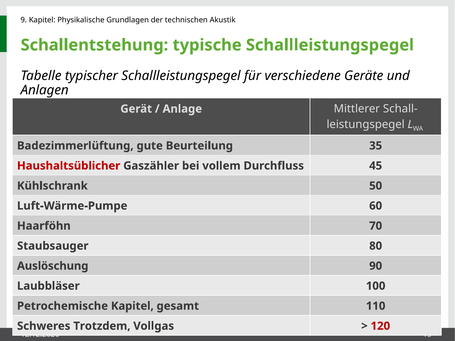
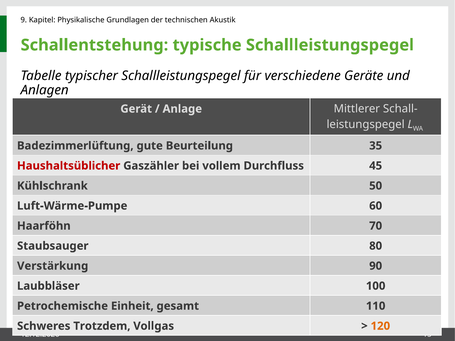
Auslöschung: Auslöschung -> Verstärkung
Petrochemische Kapitel: Kapitel -> Einheit
120 colour: red -> orange
